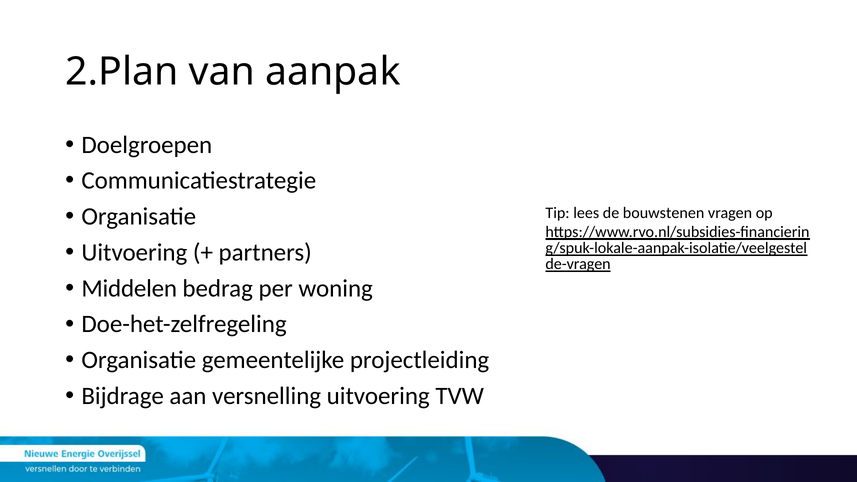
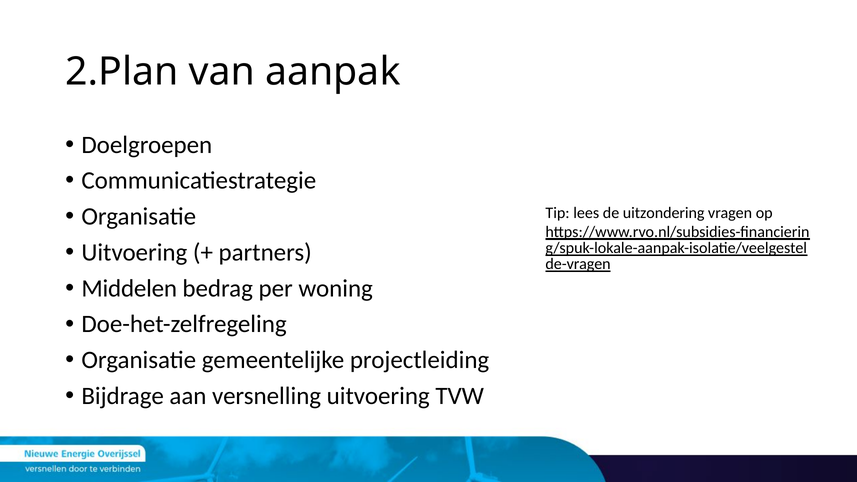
bouwstenen: bouwstenen -> uitzondering
